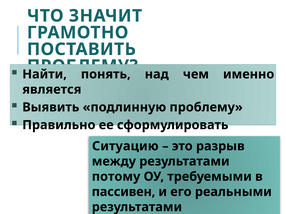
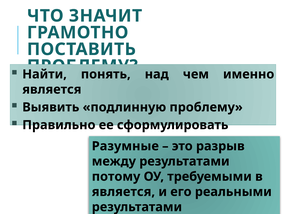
Ситуацию: Ситуацию -> Разумные
пассивен at (124, 192): пассивен -> является
